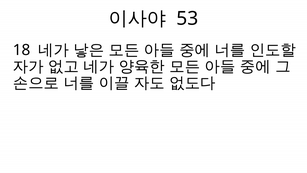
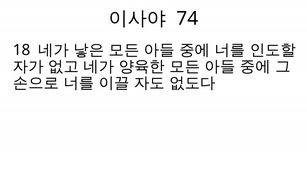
53: 53 -> 74
